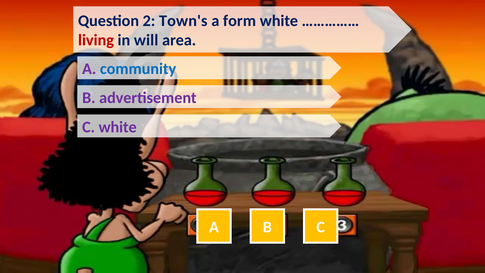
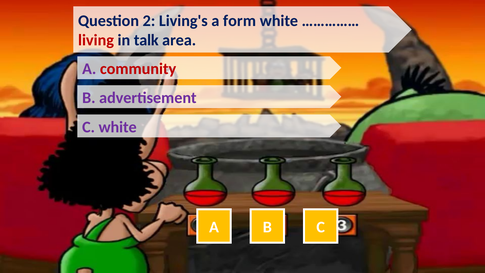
Town's: Town's -> Living's
will: will -> talk
community colour: blue -> red
